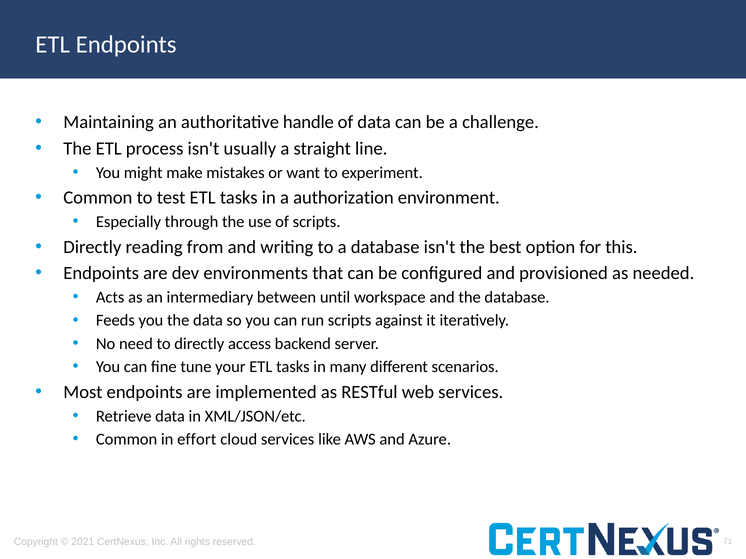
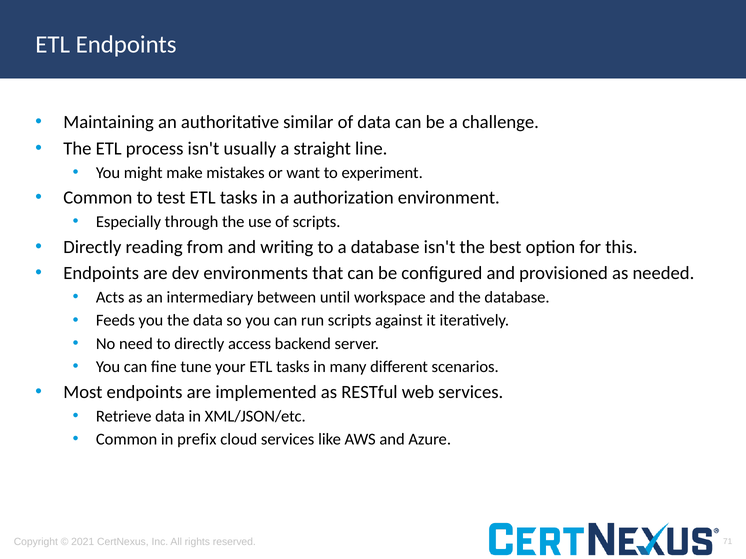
handle: handle -> similar
effort: effort -> prefix
